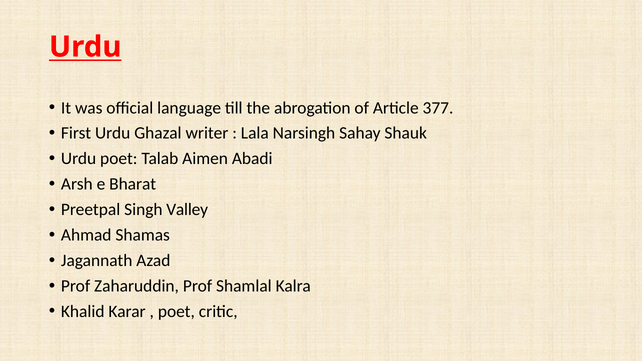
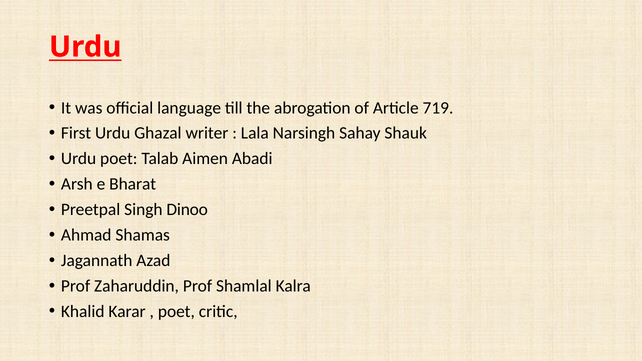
377: 377 -> 719
Valley: Valley -> Dinoo
